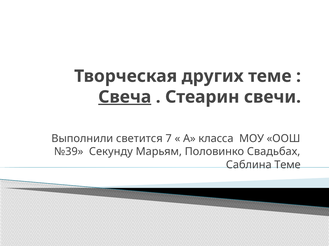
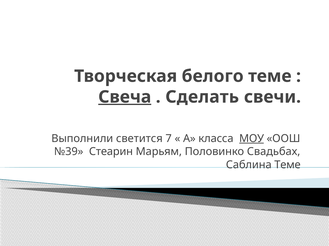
других: других -> белого
Стеарин: Стеарин -> Сделать
МОУ underline: none -> present
Секунду: Секунду -> Стеарин
